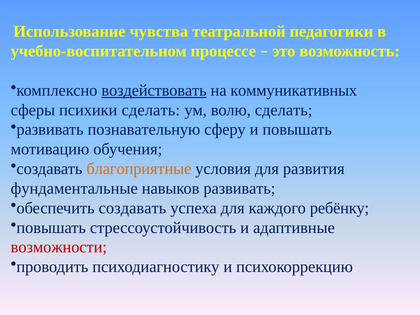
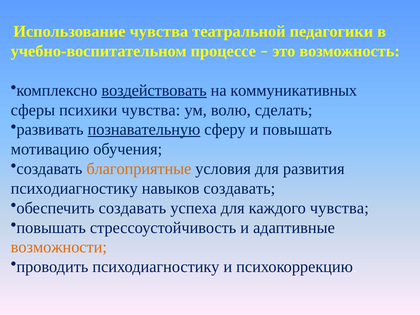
психики сделать: сделать -> чувства
познавательную underline: none -> present
фундаментальные at (74, 188): фундаментальные -> психодиагностику
навыков развивать: развивать -> создавать
каждого ребёнку: ребёнку -> чувства
возможности colour: red -> orange
